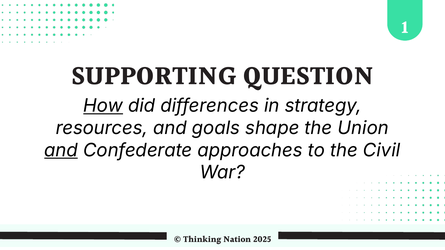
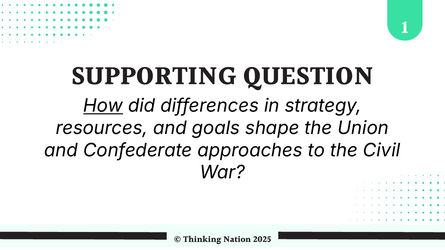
and at (61, 150) underline: present -> none
